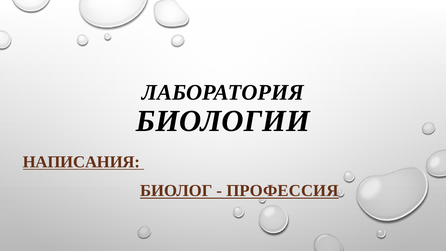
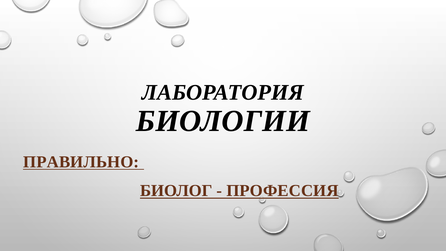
НАПИСАНИЯ: НАПИСАНИЯ -> ПРАВИЛЬНО
